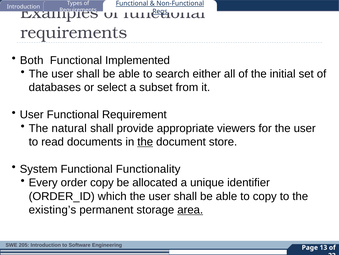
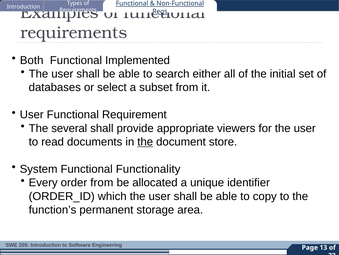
natural: natural -> several
order copy: copy -> from
existing’s: existing’s -> function’s
area underline: present -> none
